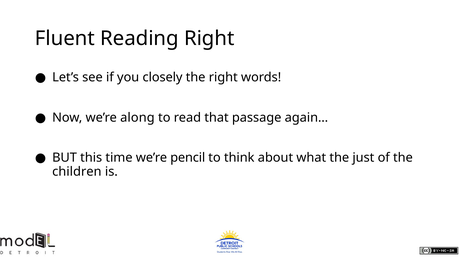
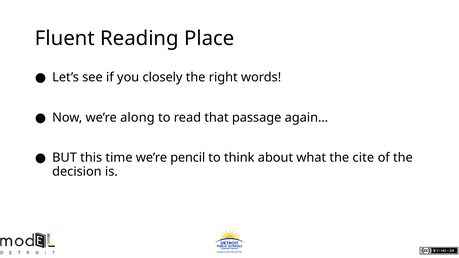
Reading Right: Right -> Place
just: just -> cite
children: children -> decision
